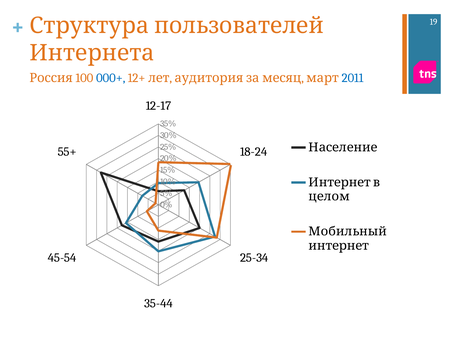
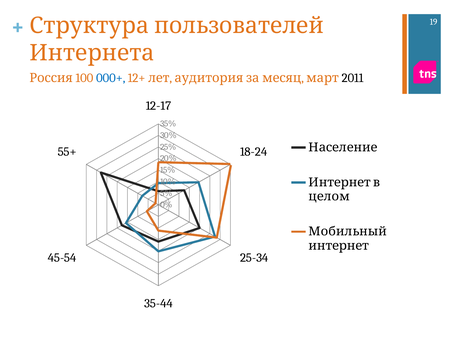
2011 colour: blue -> black
